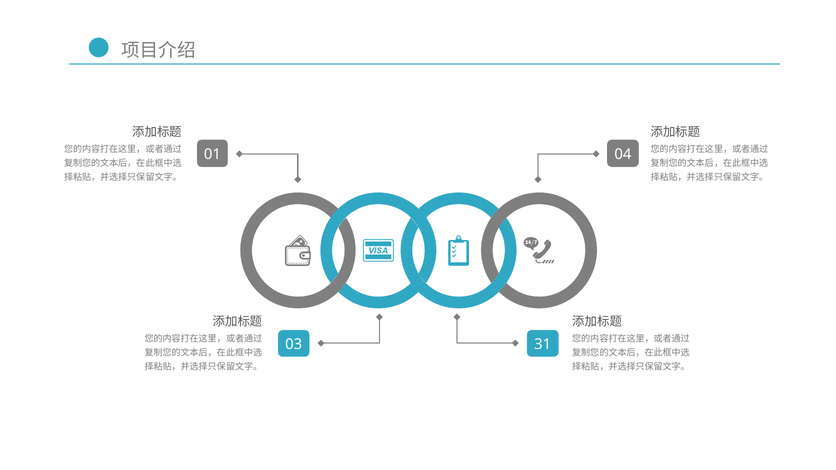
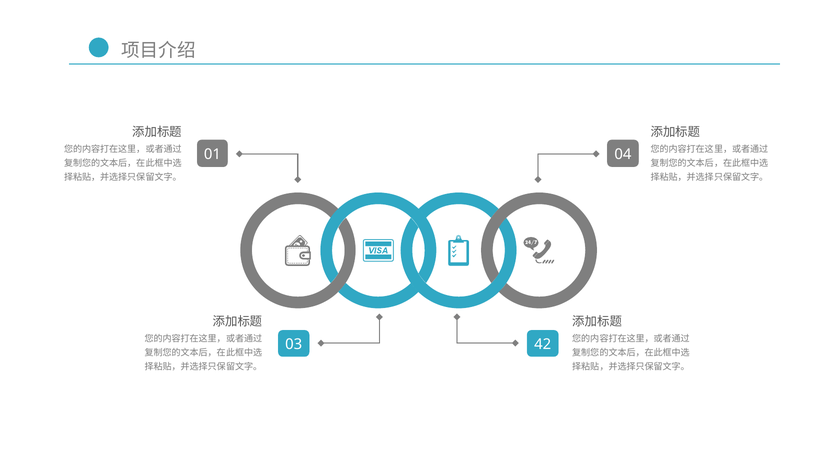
31: 31 -> 42
